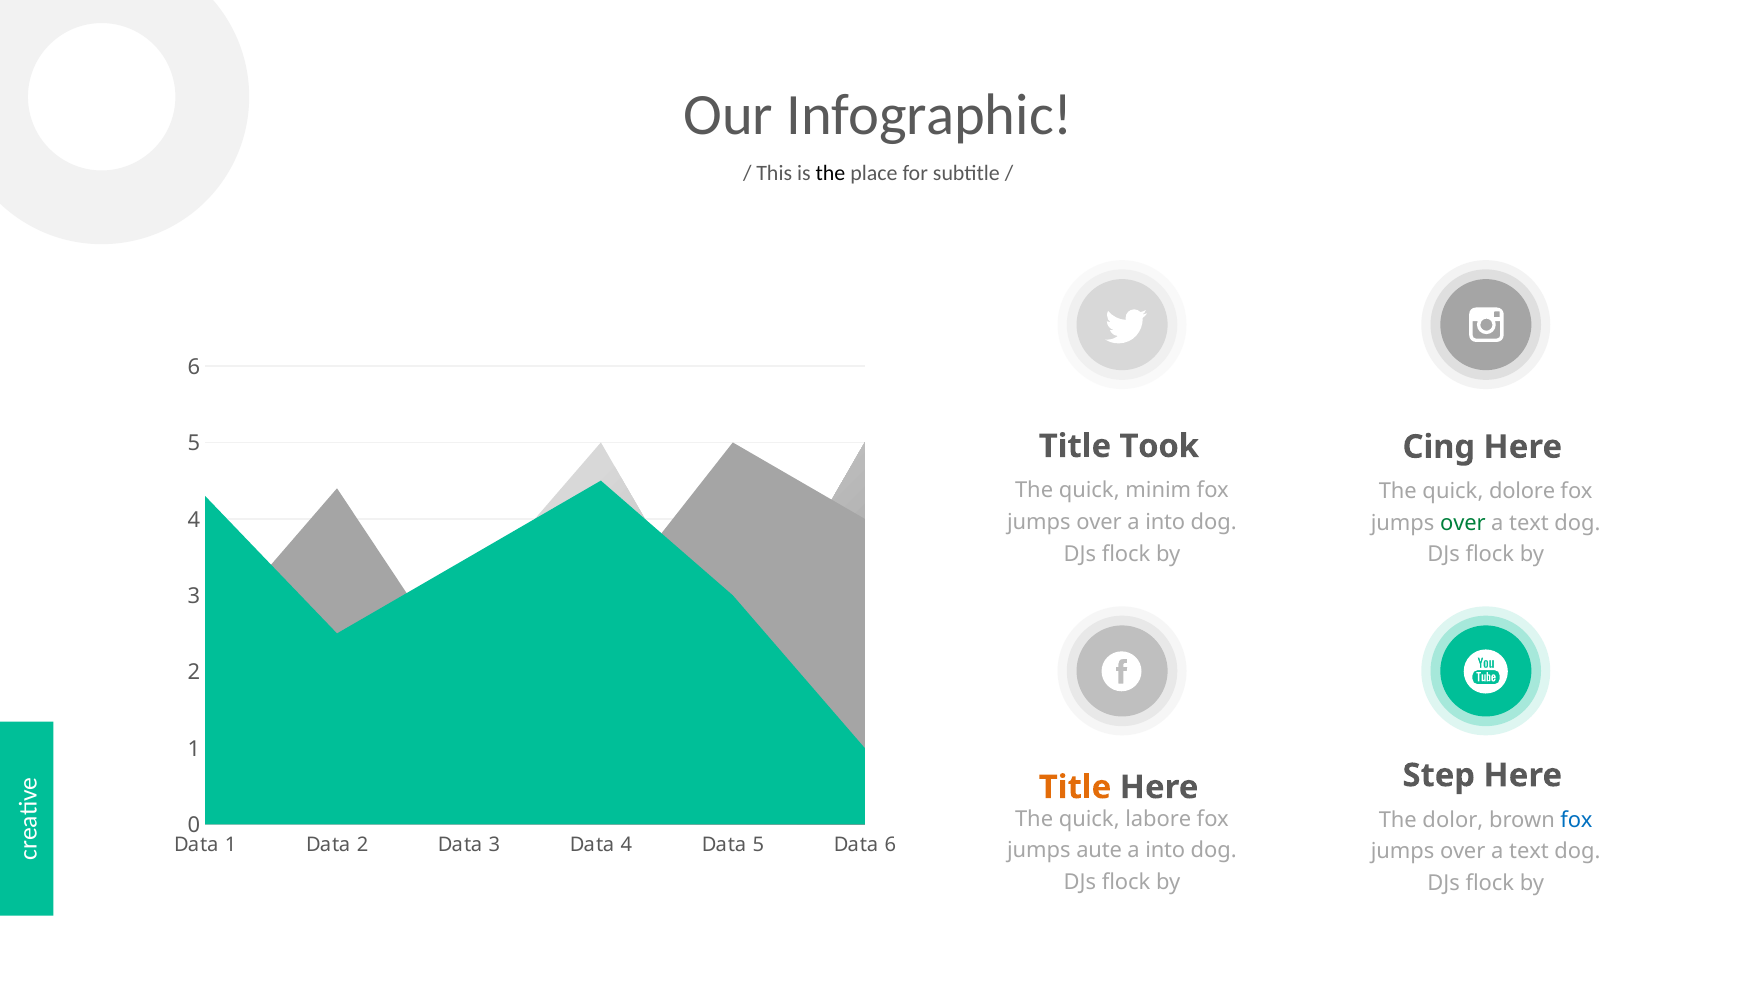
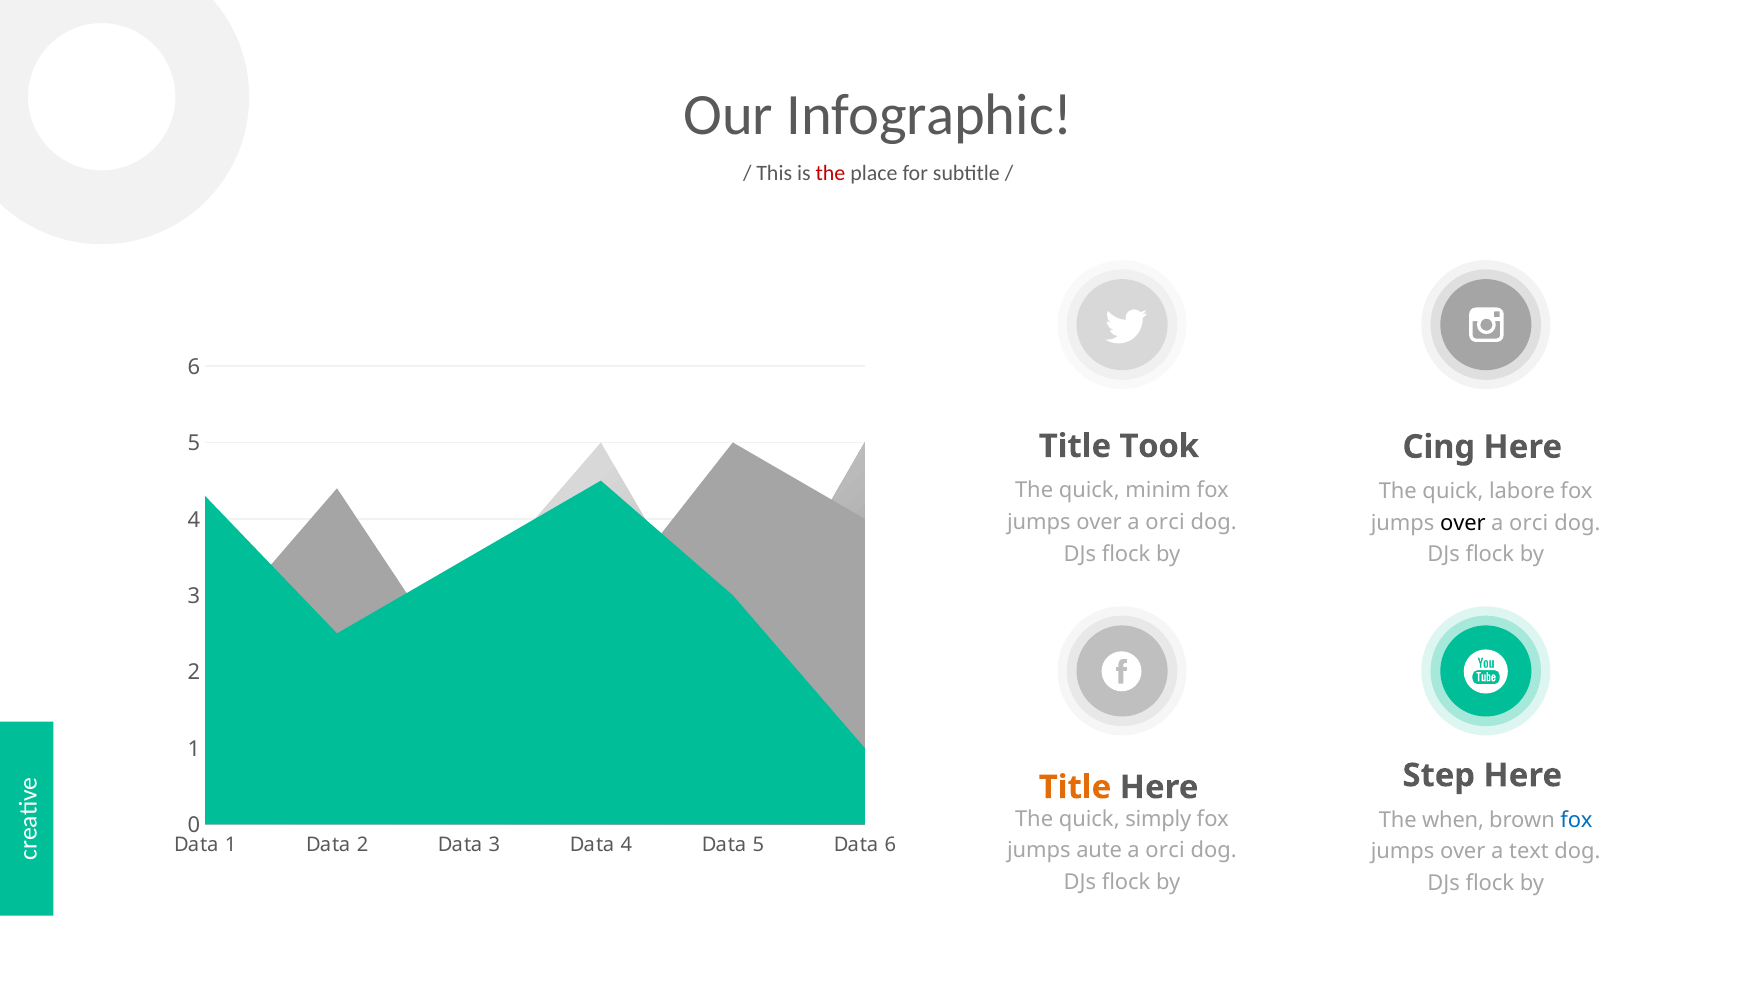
the at (830, 174) colour: black -> red
dolore: dolore -> labore
into at (1165, 522): into -> orci
over at (1463, 523) colour: green -> black
text at (1529, 523): text -> orci
labore: labore -> simply
dolor: dolor -> when
into at (1165, 851): into -> orci
